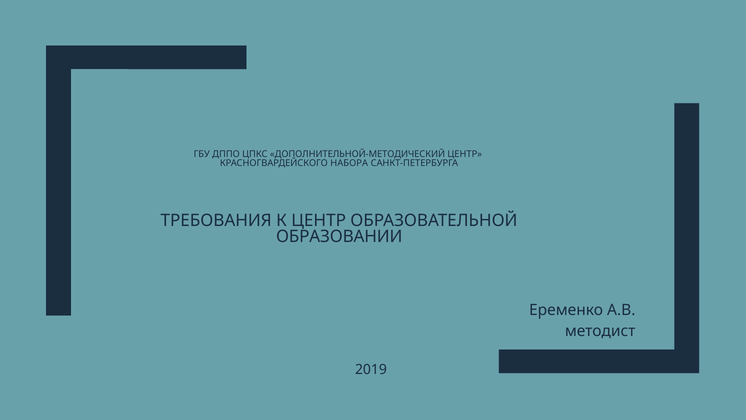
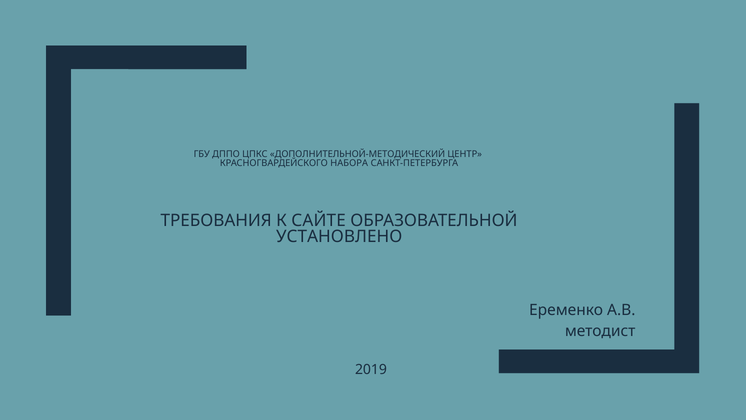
К ЦЕНТР: ЦЕНТР -> САЙТЕ
ОБРАЗОВАНИИ: ОБРАЗОВАНИИ -> УСТАНОВЛЕНО
